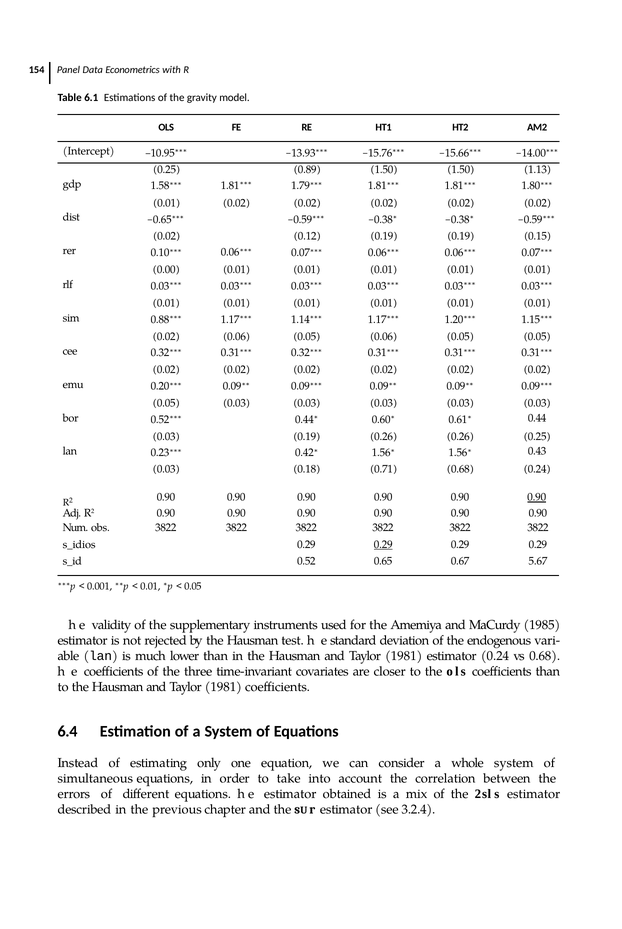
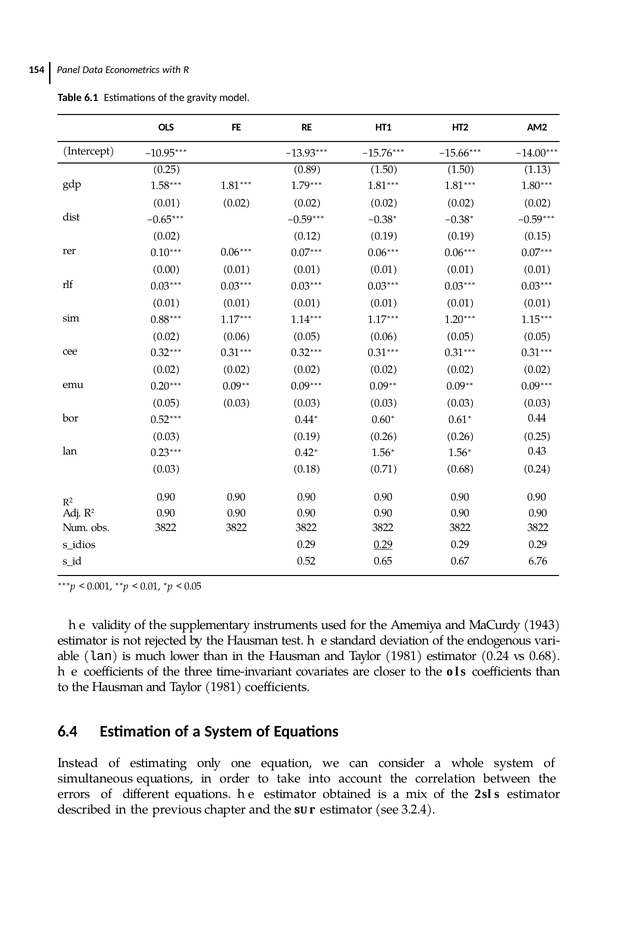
0.90 at (537, 497) underline: present -> none
5.67: 5.67 -> 6.76
1985: 1985 -> 1943
